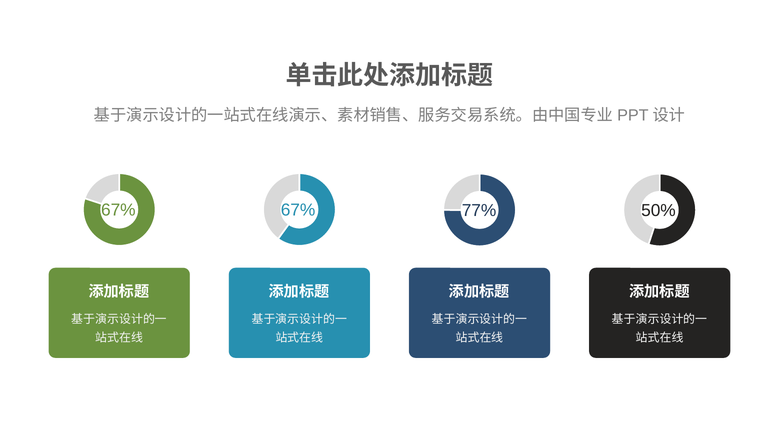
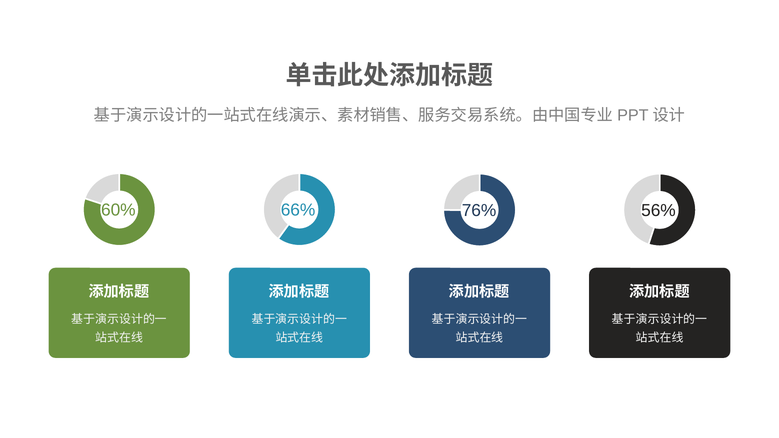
67% at (118, 210): 67% -> 60%
67% at (298, 210): 67% -> 66%
77%: 77% -> 76%
50%: 50% -> 56%
